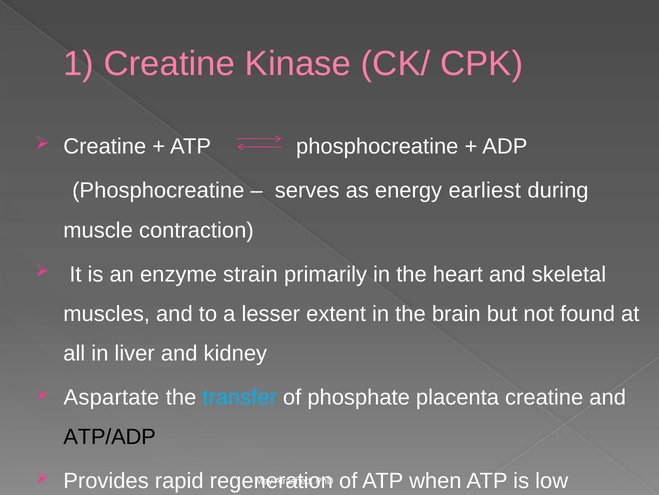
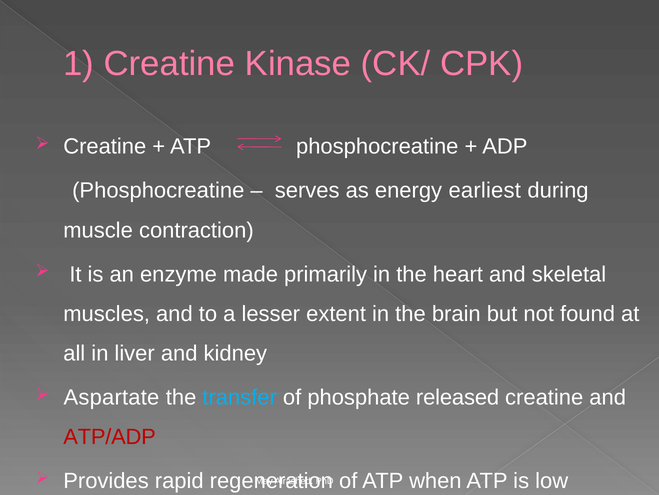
strain: strain -> made
placenta: placenta -> released
ATP/ADP colour: black -> red
